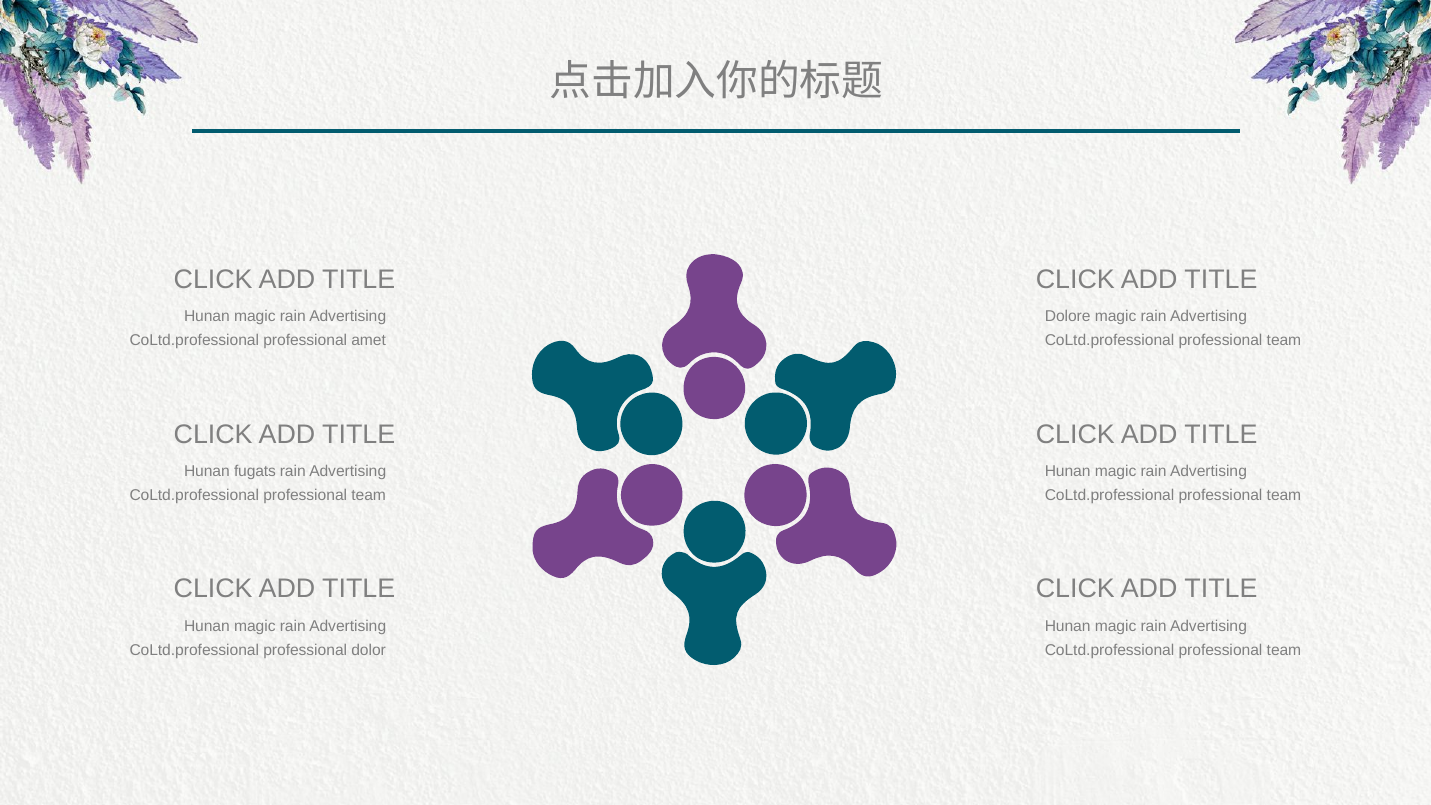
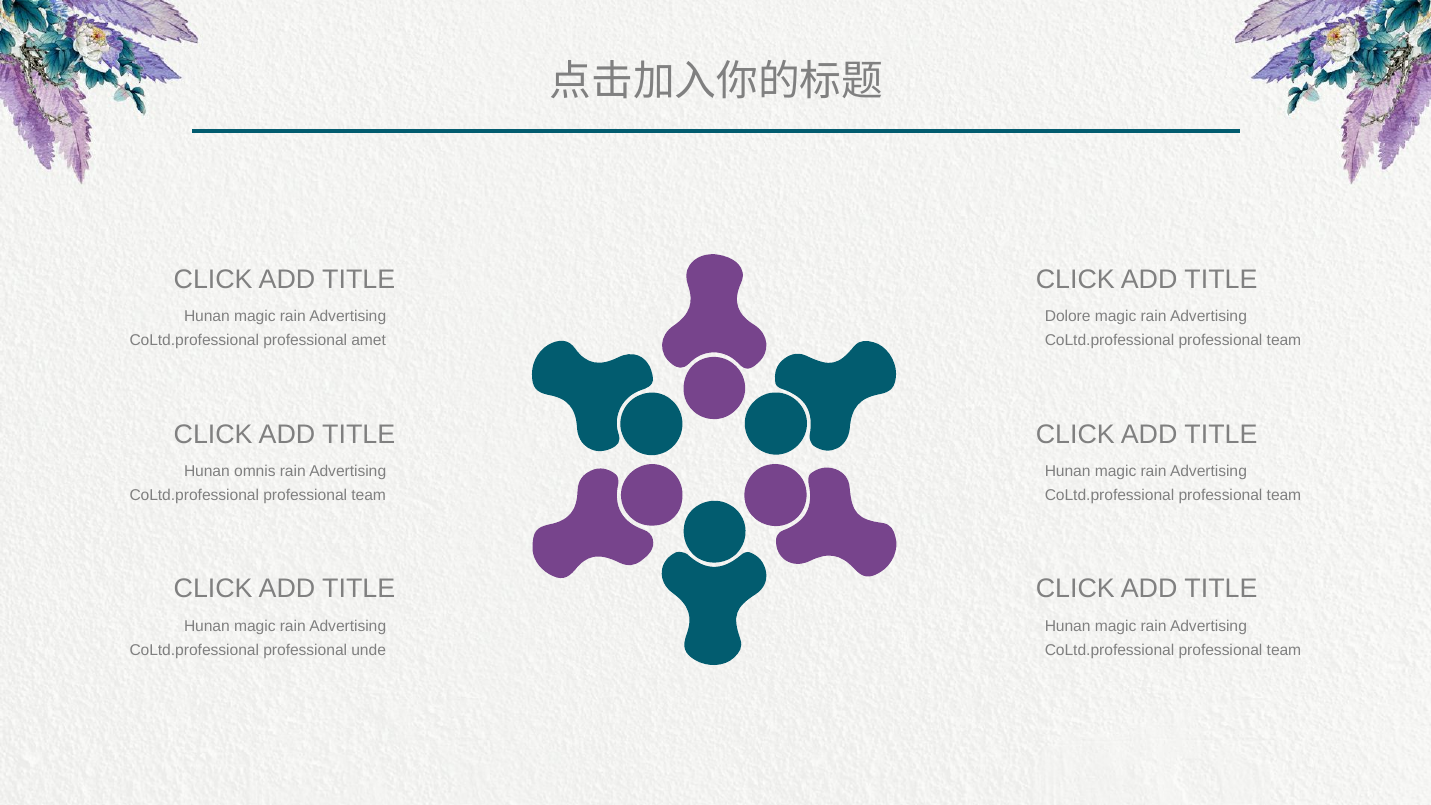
fugats: fugats -> omnis
dolor: dolor -> unde
